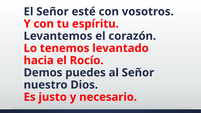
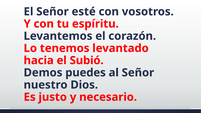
Rocío: Rocío -> Subió
